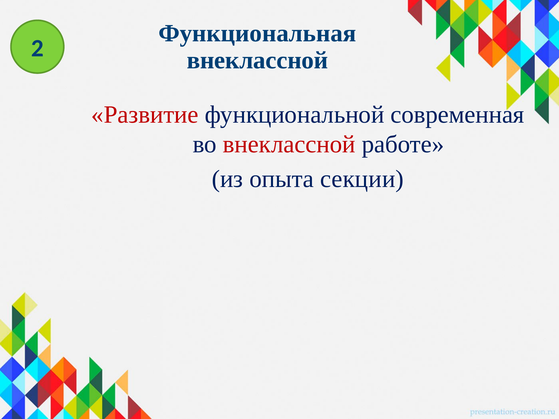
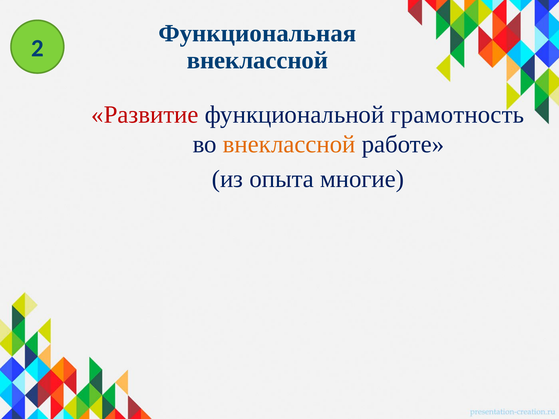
современная: современная -> грамотность
внеклассной at (289, 144) colour: red -> orange
секции: секции -> многие
